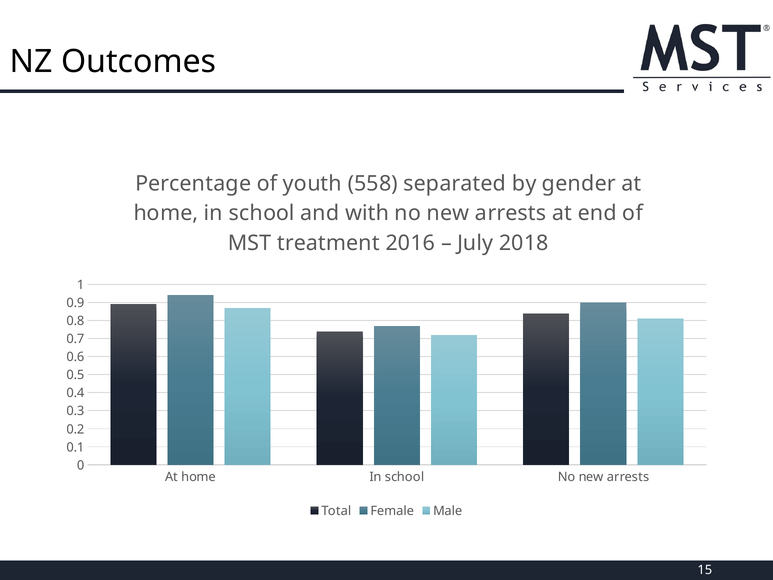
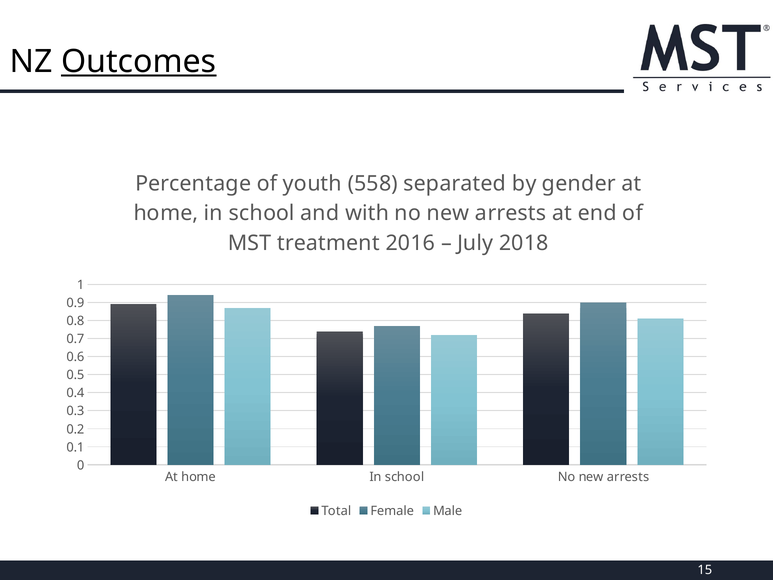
Outcomes underline: none -> present
